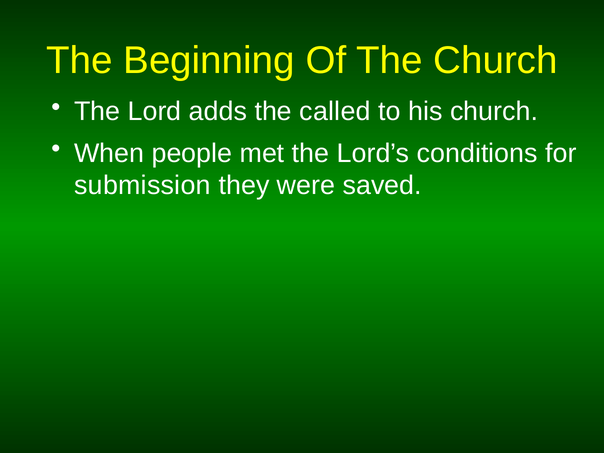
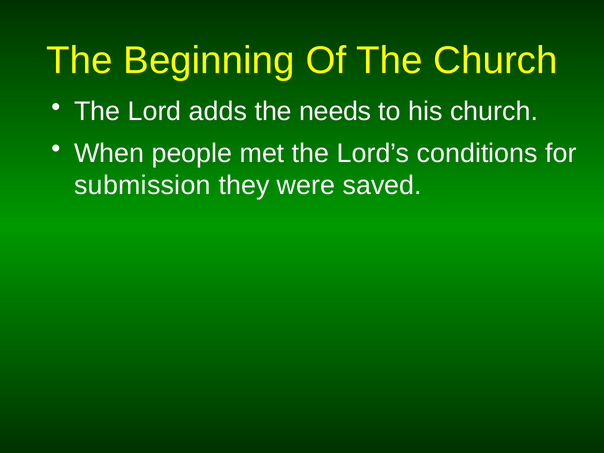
called: called -> needs
